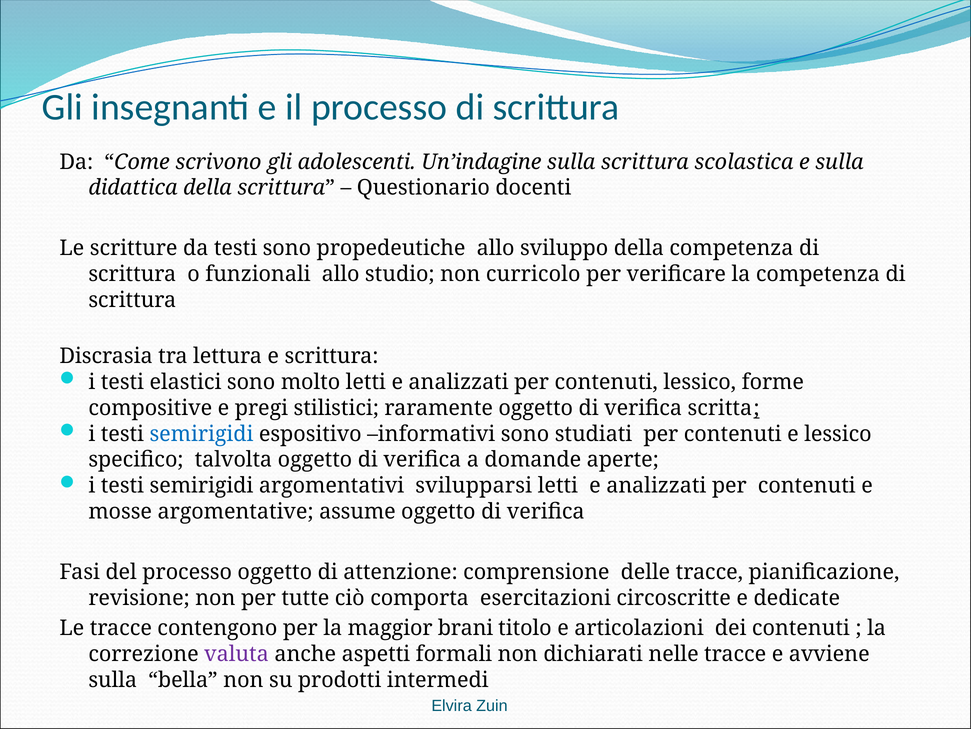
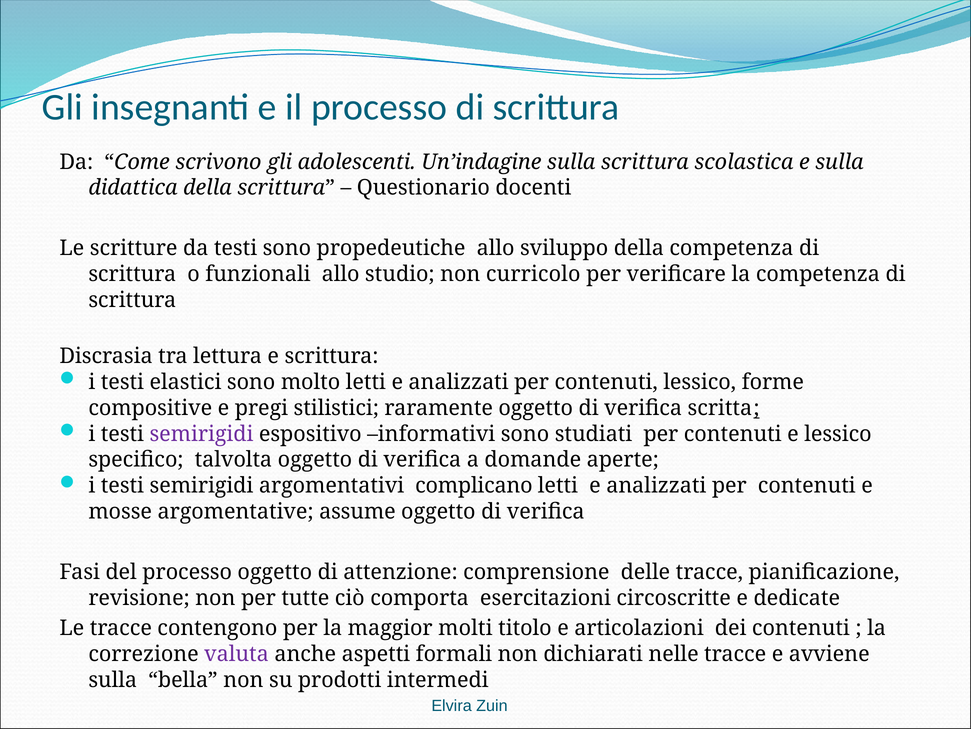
semirigidi at (201, 434) colour: blue -> purple
svilupparsi: svilupparsi -> complicano
brani: brani -> molti
